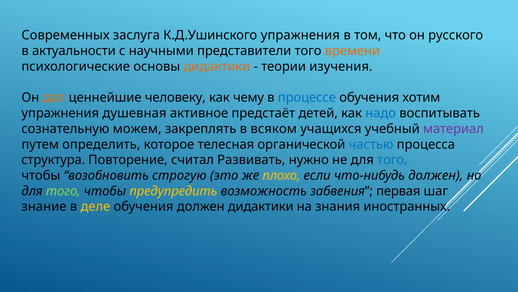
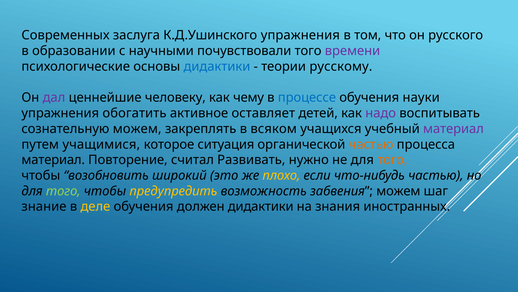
актуальности: актуальности -> образовании
представители: представители -> почувствовали
времени colour: orange -> purple
дидактики at (217, 66) colour: orange -> blue
изучения: изучения -> русскому
дал colour: orange -> purple
хотим: хотим -> науки
душевная: душевная -> обогатить
предстаёт: предстаёт -> оставляет
надо colour: blue -> purple
определить: определить -> учащимися
телесная: телесная -> ситуация
частью at (371, 144) colour: blue -> orange
структура at (53, 160): структура -> материал
того at (392, 160) colour: blue -> orange
строгую: строгую -> широкий
что-нибудь должен: должен -> частью
забвения первая: первая -> можем
